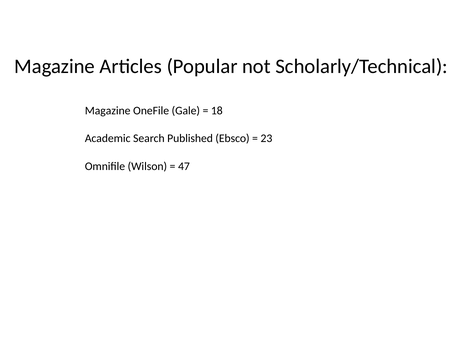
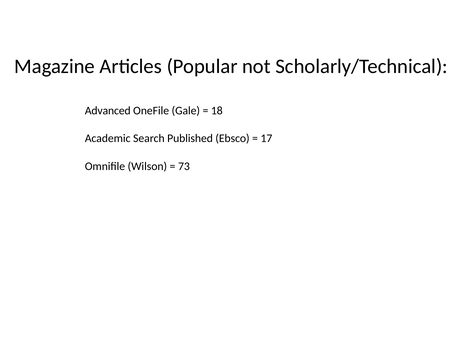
Magazine at (108, 111): Magazine -> Advanced
23: 23 -> 17
47: 47 -> 73
